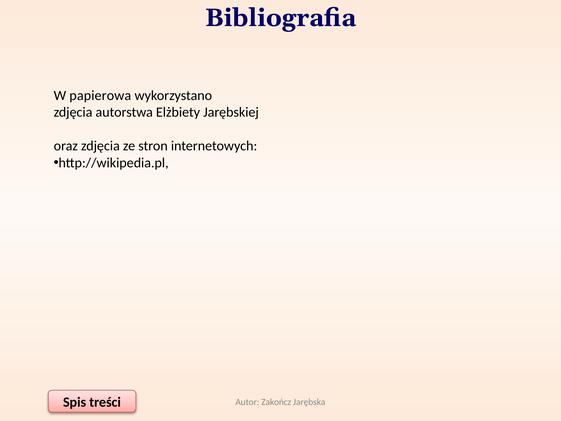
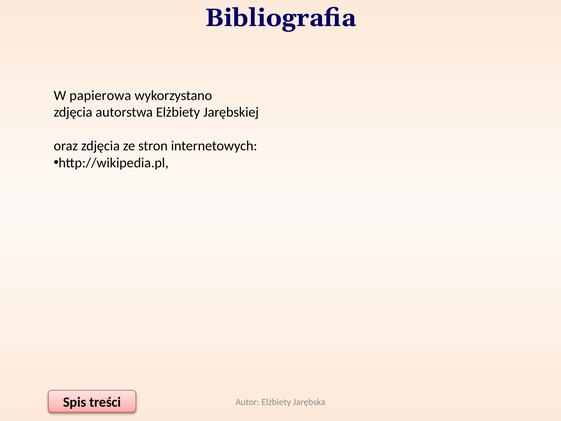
Autor Zakończ: Zakończ -> Elżbiety
